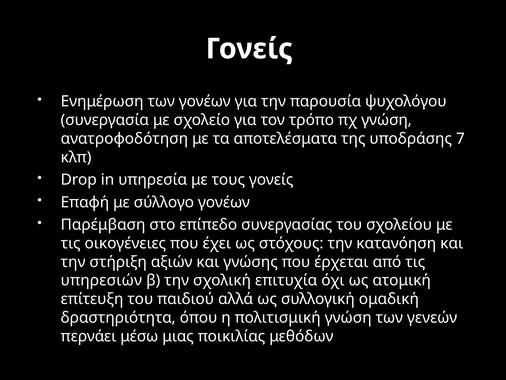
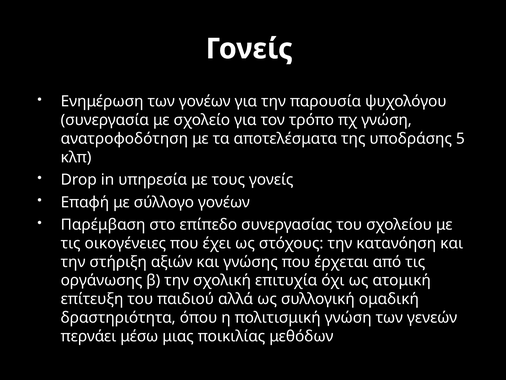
7: 7 -> 5
υπηρεσιών: υπηρεσιών -> οργάνωσης
